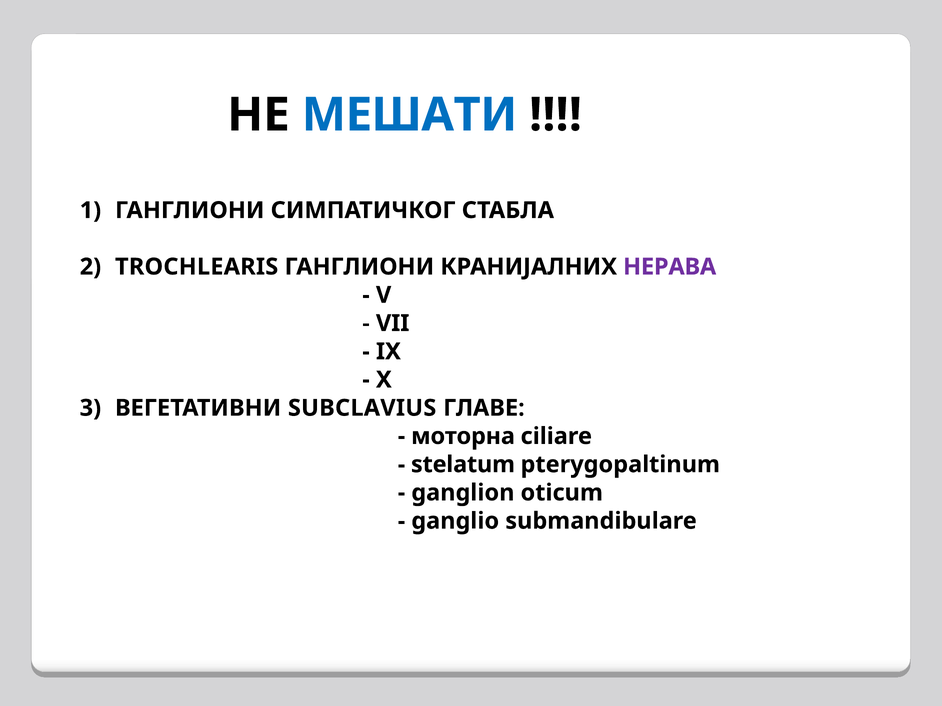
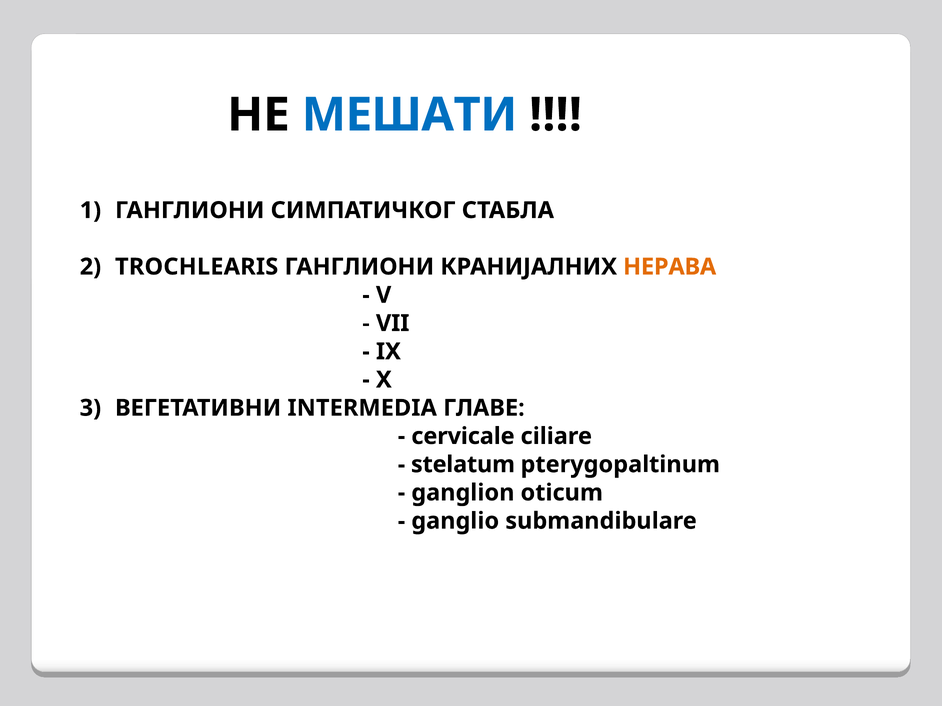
НЕРАВА colour: purple -> orange
SUBCLAVIUS: SUBCLAVIUS -> INTERMEDIA
моторнa: моторнa -> cervicale
